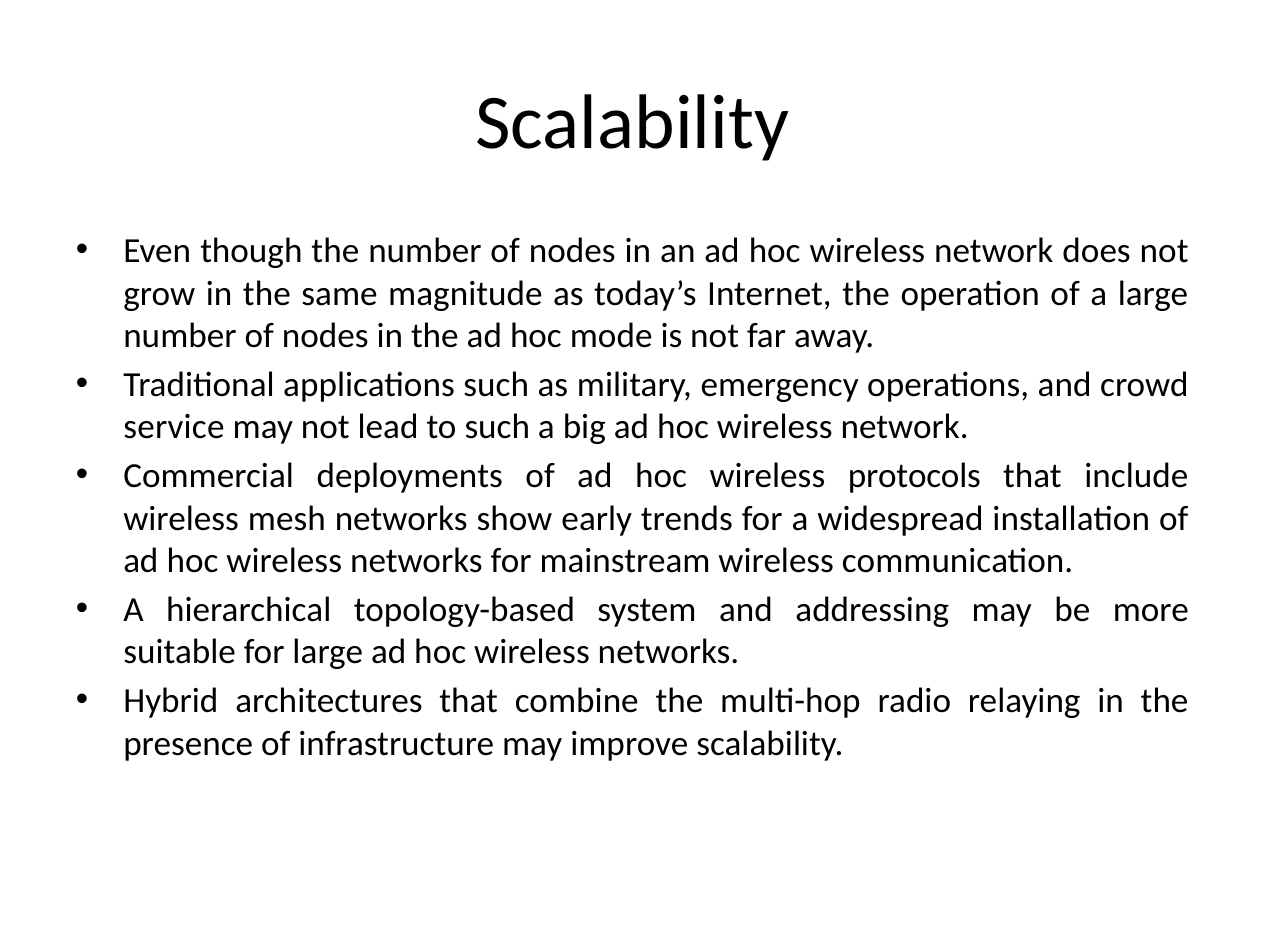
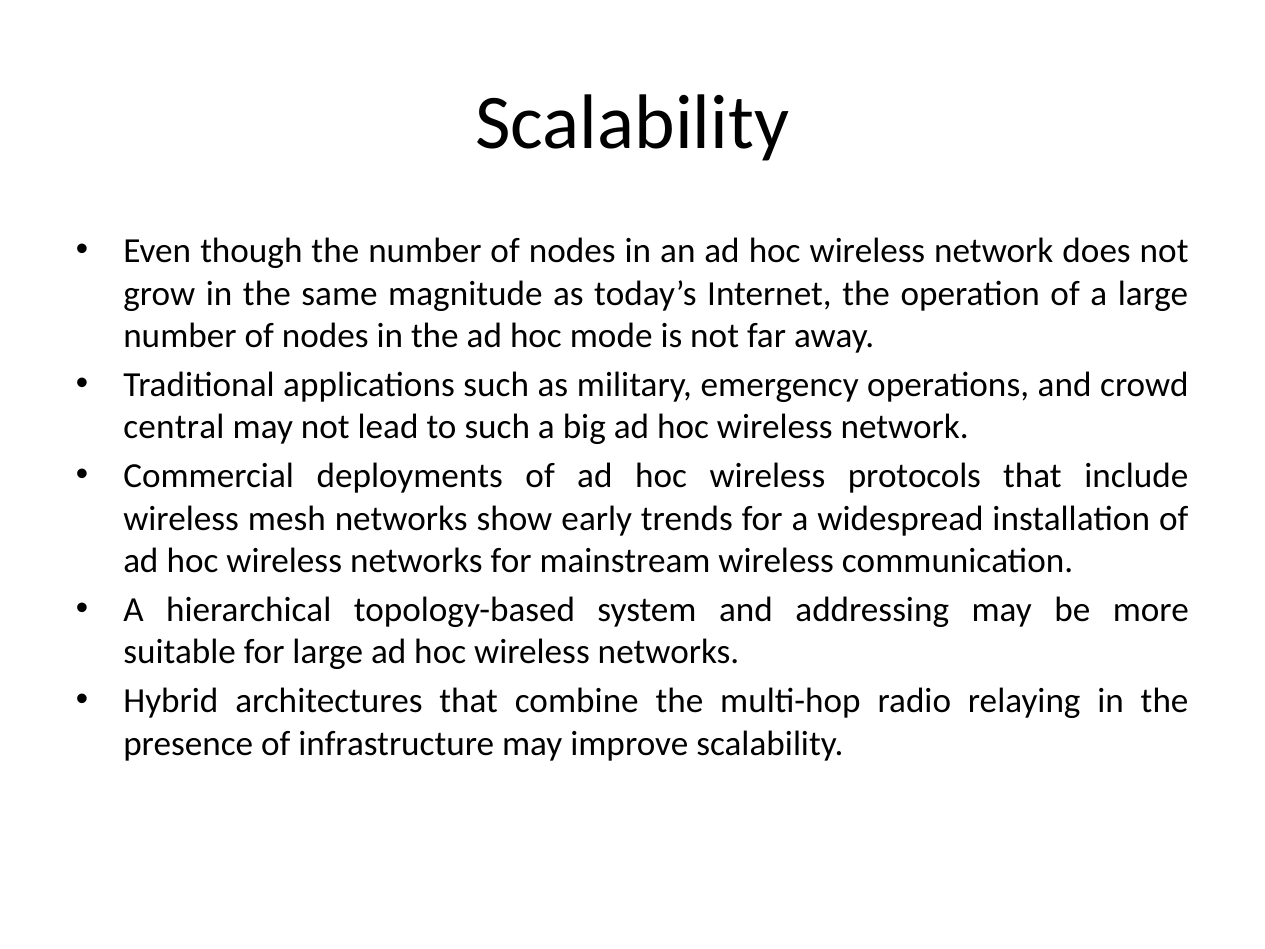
service: service -> central
